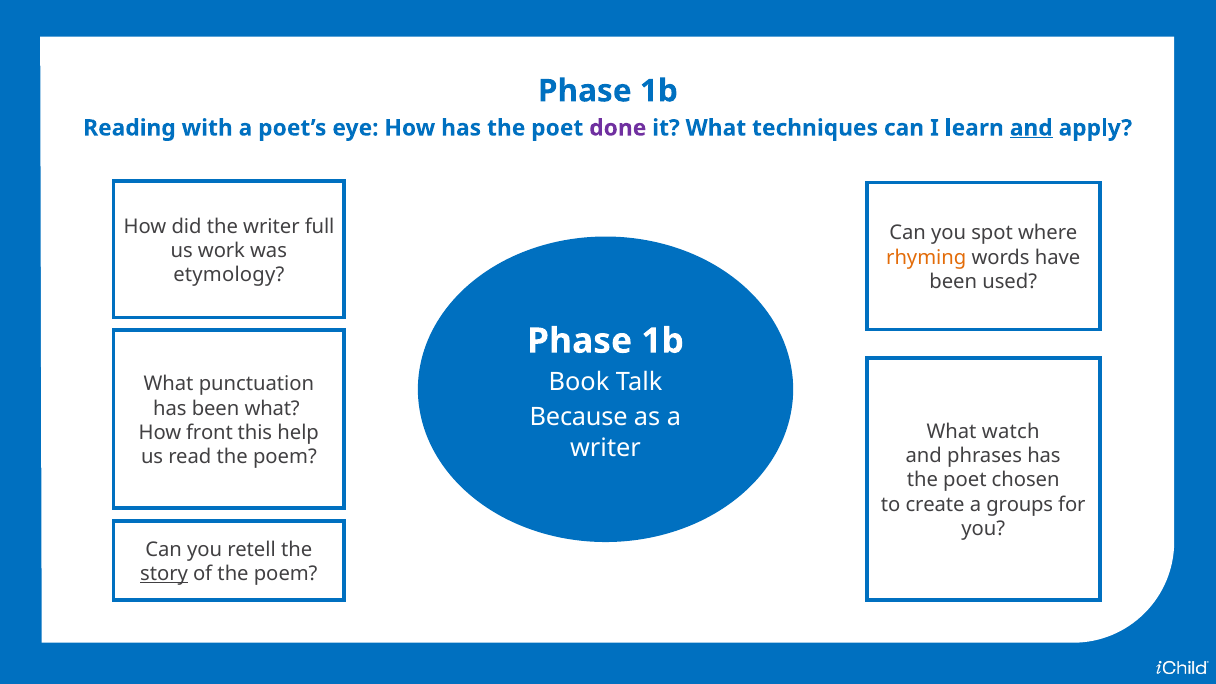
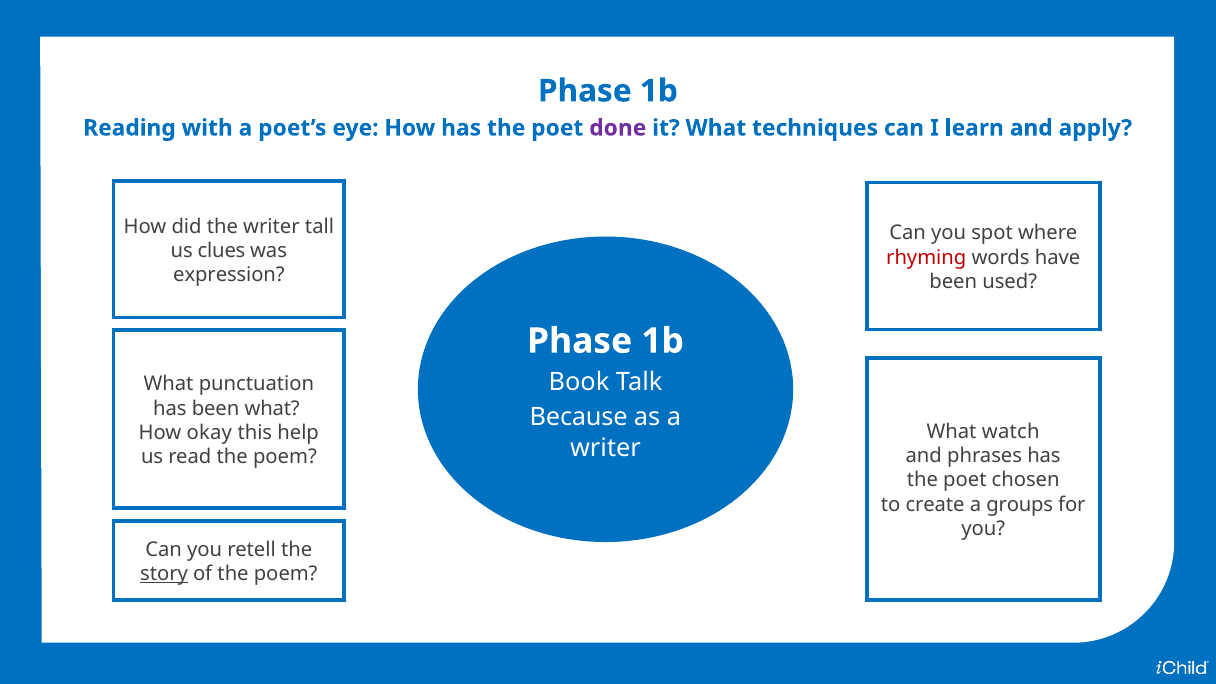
and at (1031, 128) underline: present -> none
full: full -> tall
work: work -> clues
rhyming colour: orange -> red
etymology: etymology -> expression
front: front -> okay
